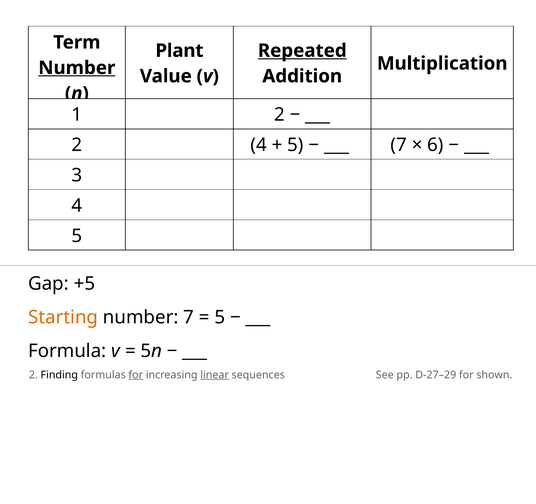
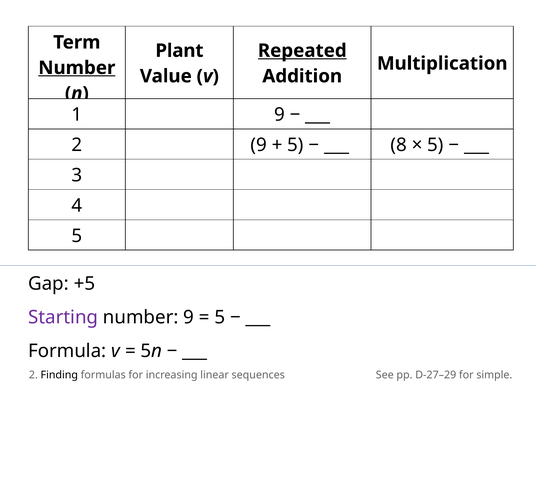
1 2: 2 -> 9
2 4: 4 -> 9
7 at (399, 145): 7 -> 8
6 at (435, 145): 6 -> 5
Starting colour: orange -> purple
number 7: 7 -> 9
for at (136, 375) underline: present -> none
linear underline: present -> none
shown: shown -> simple
